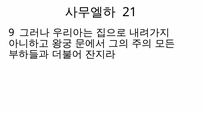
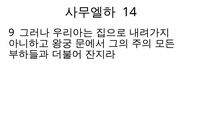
21: 21 -> 14
